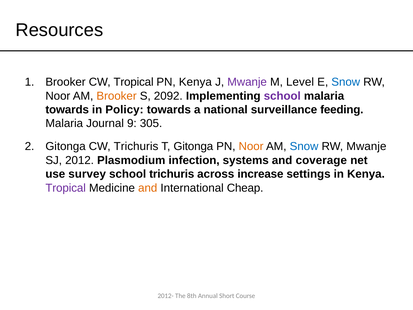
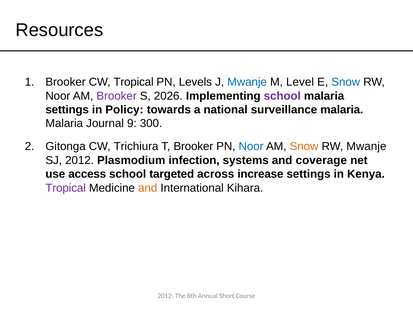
PN Kenya: Kenya -> Levels
Mwanje at (247, 82) colour: purple -> blue
Brooker at (117, 96) colour: orange -> purple
2092: 2092 -> 2026
towards at (67, 110): towards -> settings
surveillance feeding: feeding -> malaria
305: 305 -> 300
CW Trichuris: Trichuris -> Trichiura
T Gitonga: Gitonga -> Brooker
Noor at (251, 146) colour: orange -> blue
Snow at (304, 146) colour: blue -> orange
survey: survey -> access
school trichuris: trichuris -> targeted
Cheap: Cheap -> Kihara
